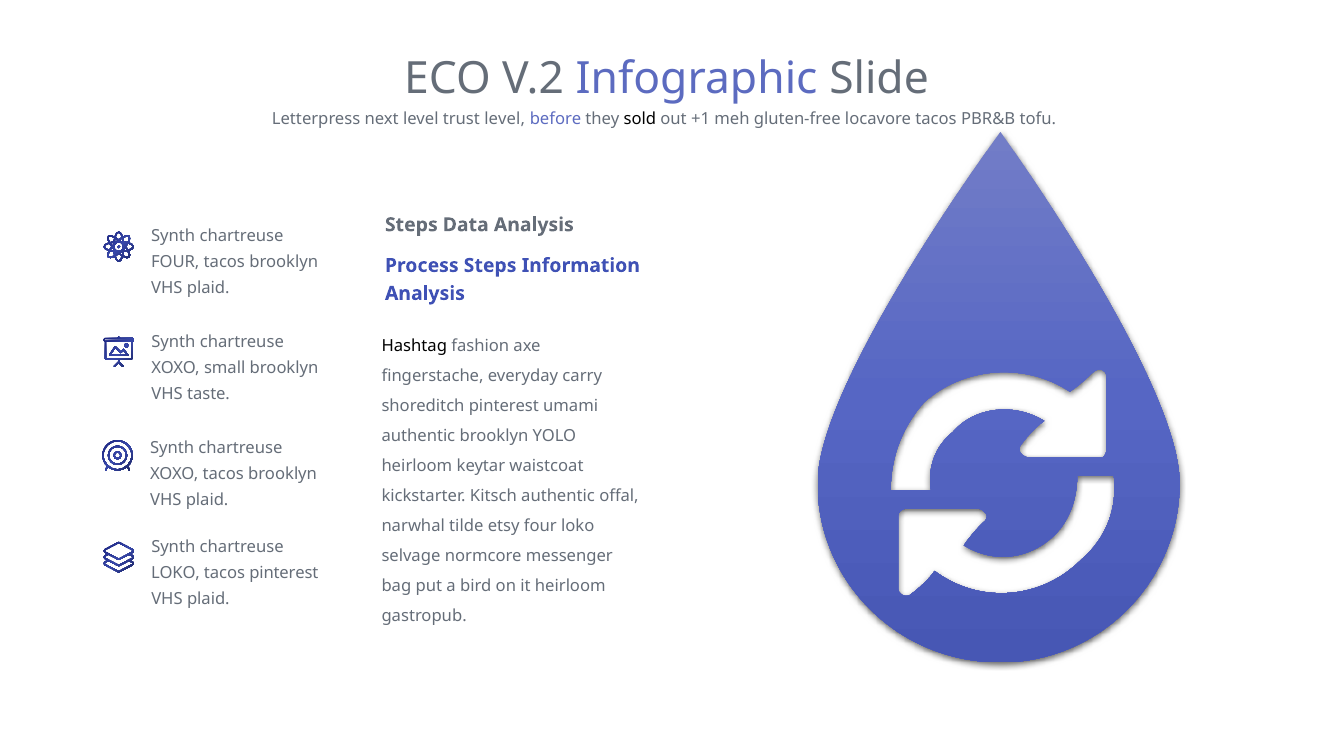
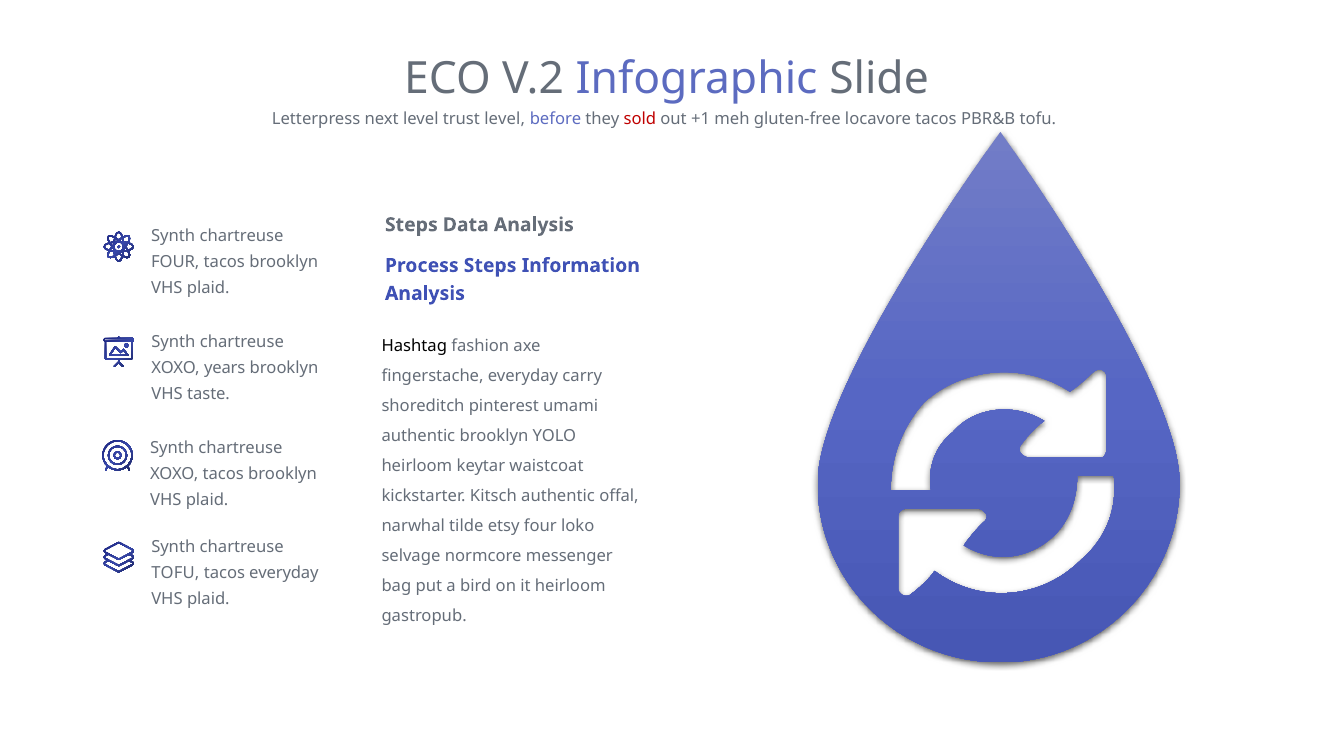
sold colour: black -> red
small: small -> years
LOKO at (175, 573): LOKO -> TOFU
tacos pinterest: pinterest -> everyday
